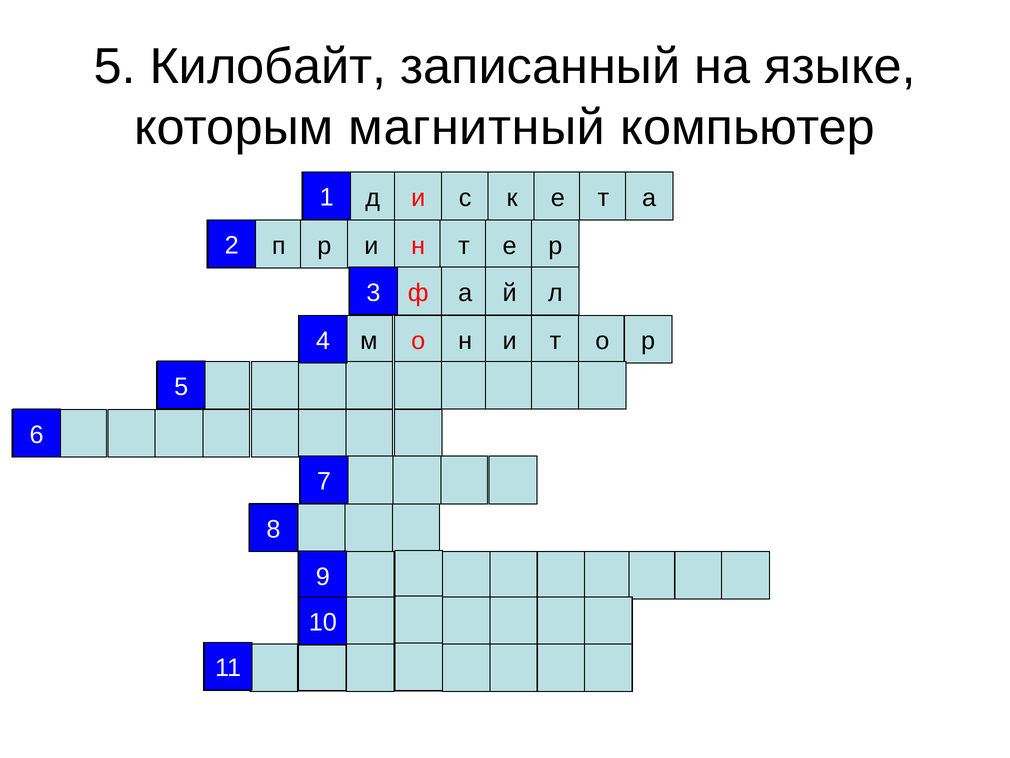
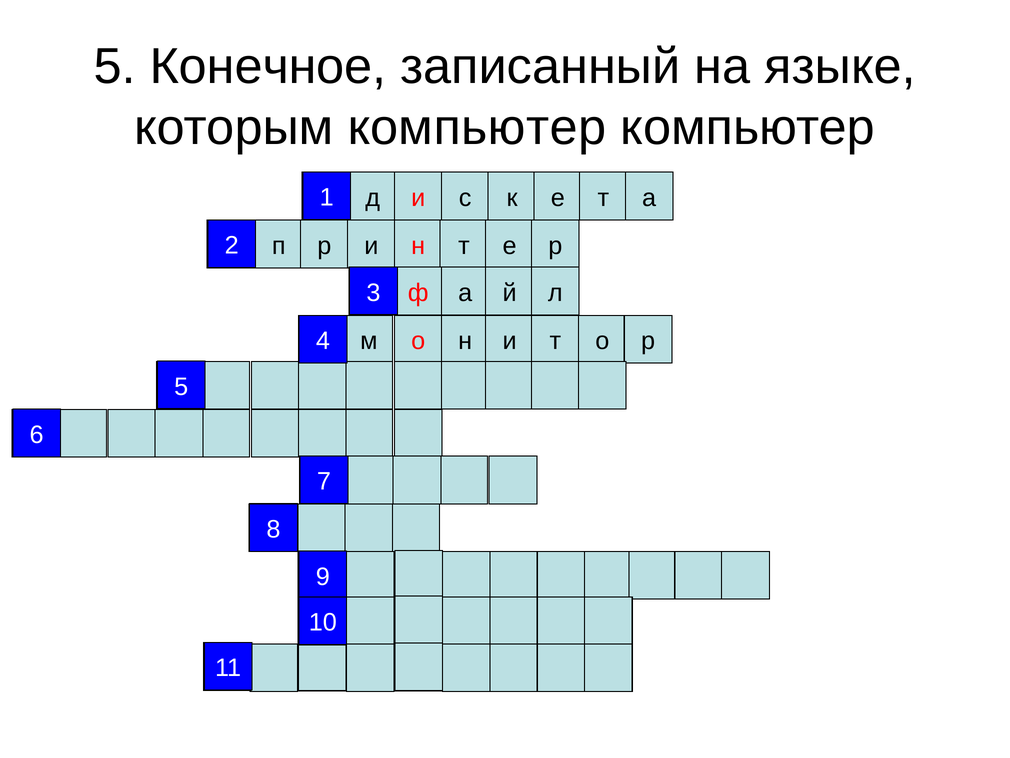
Килобайт: Килобайт -> Конечное
которым магнитный: магнитный -> компьютер
